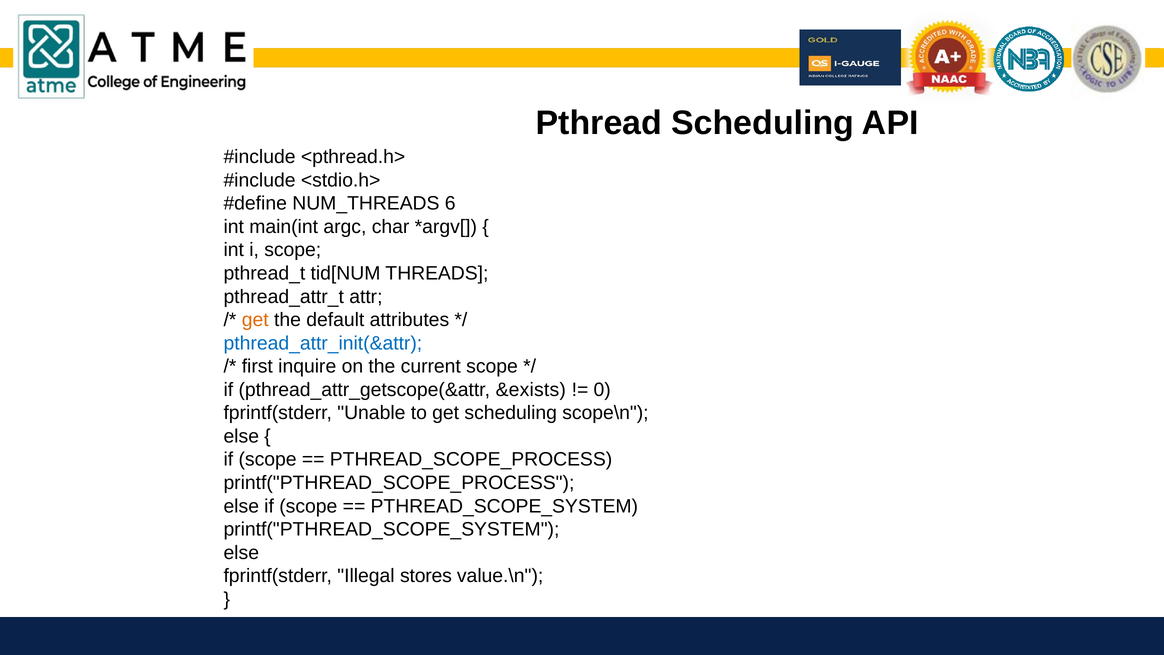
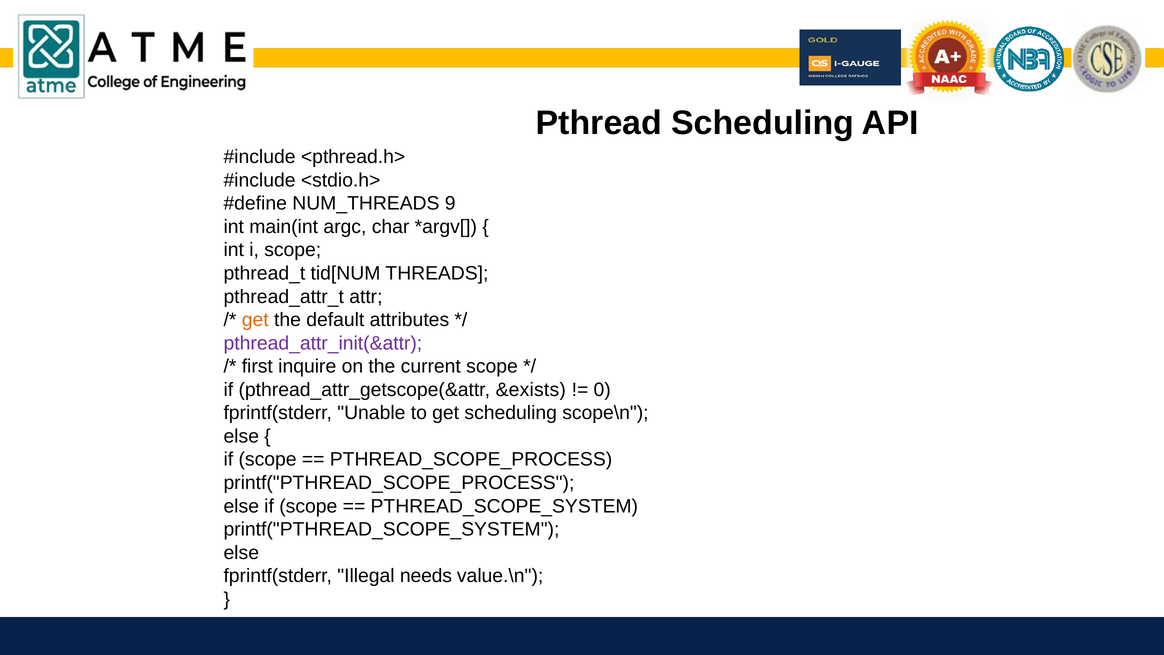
6: 6 -> 9
pthread_attr_init(&attr colour: blue -> purple
stores: stores -> needs
